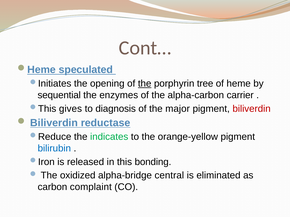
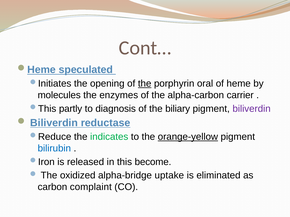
tree: tree -> oral
sequential: sequential -> molecules
gives: gives -> partly
major: major -> biliary
biliverdin at (252, 109) colour: red -> purple
orange-yellow underline: none -> present
bonding: bonding -> become
central: central -> uptake
